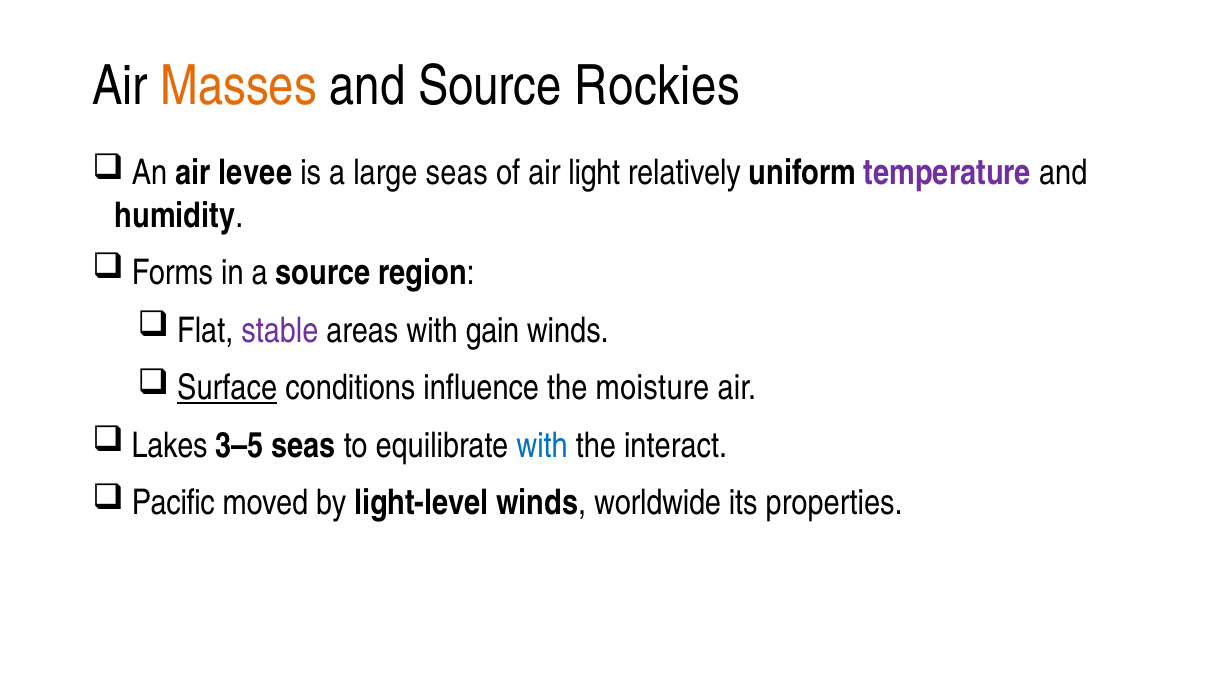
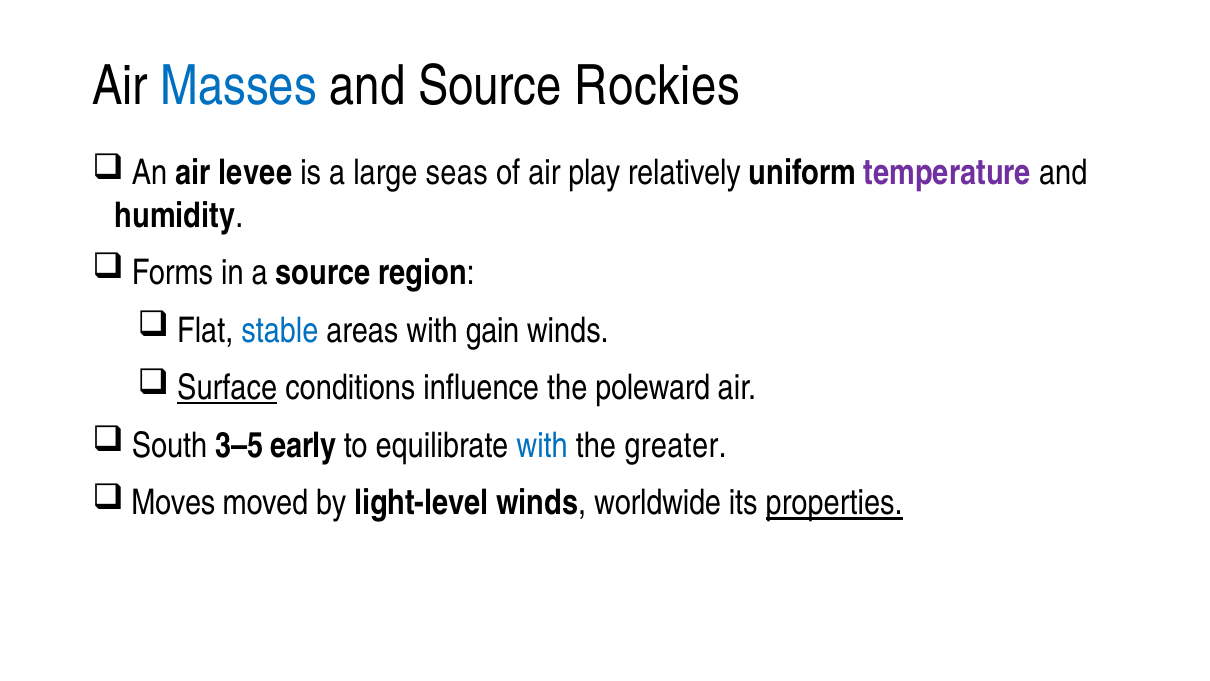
Masses colour: orange -> blue
light: light -> play
stable colour: purple -> blue
moisture: moisture -> poleward
Lakes: Lakes -> South
3–5 seas: seas -> early
interact: interact -> greater
Pacific: Pacific -> Moves
properties underline: none -> present
